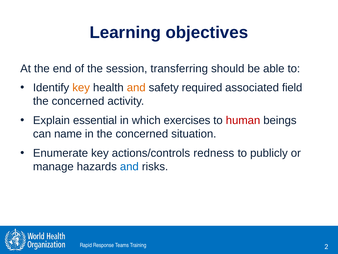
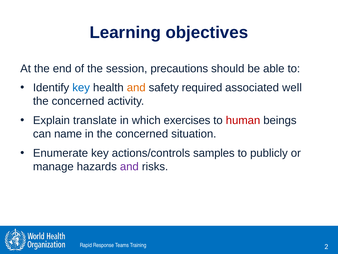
transferring: transferring -> precautions
key at (81, 88) colour: orange -> blue
field: field -> well
essential: essential -> translate
redness: redness -> samples
and at (129, 166) colour: blue -> purple
